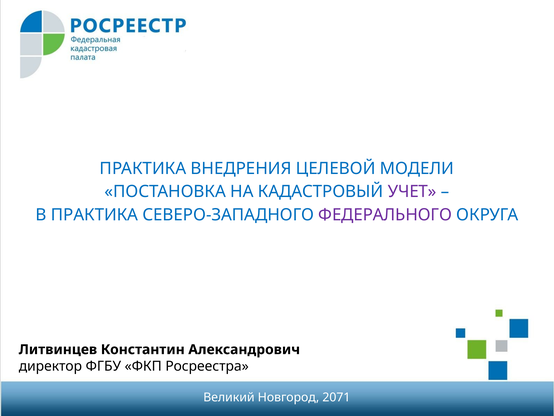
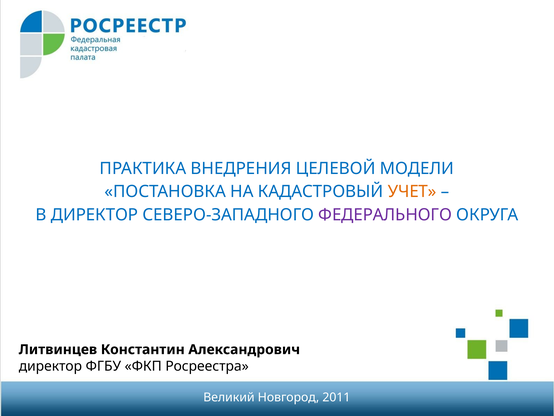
УЧЕТ colour: purple -> orange
В ПРАКТИКА: ПРАКТИКА -> ДИРЕКТОР
2071: 2071 -> 2011
